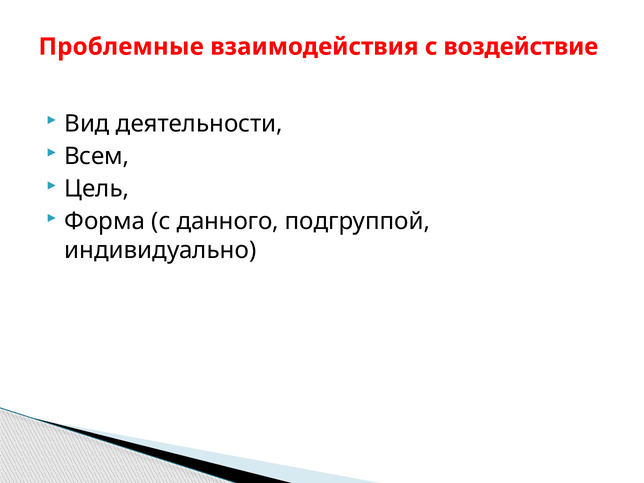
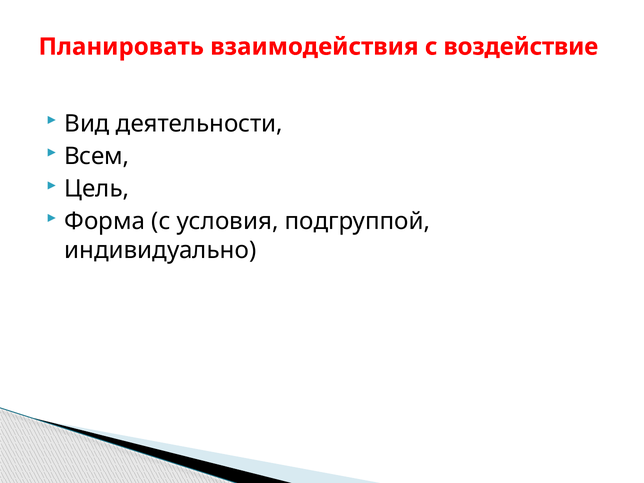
Проблемные: Проблемные -> Планировать
данного: данного -> условия
